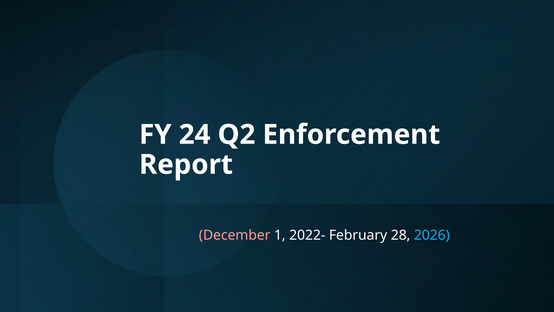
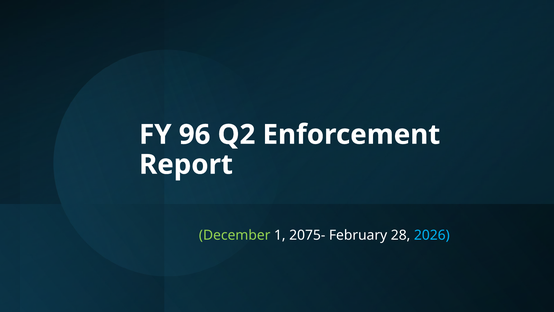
24: 24 -> 96
December colour: pink -> light green
2022-: 2022- -> 2075-
